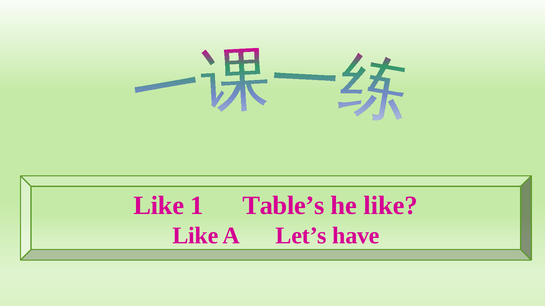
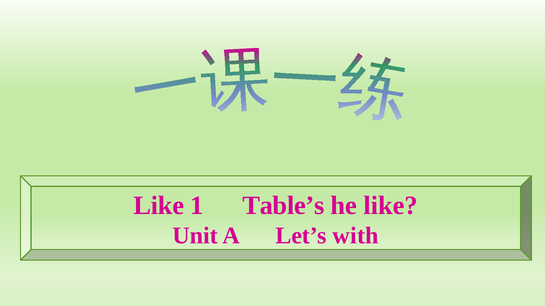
Like at (195, 236): Like -> Unit
have: have -> with
